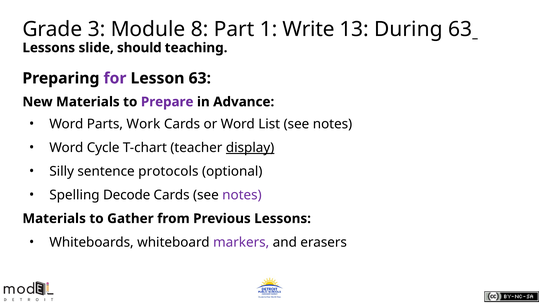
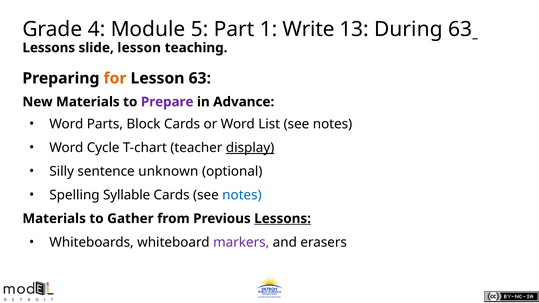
3: 3 -> 4
8: 8 -> 5
slide should: should -> lesson
for colour: purple -> orange
Work: Work -> Block
protocols: protocols -> unknown
Decode: Decode -> Syllable
notes at (242, 195) colour: purple -> blue
Lessons at (283, 219) underline: none -> present
